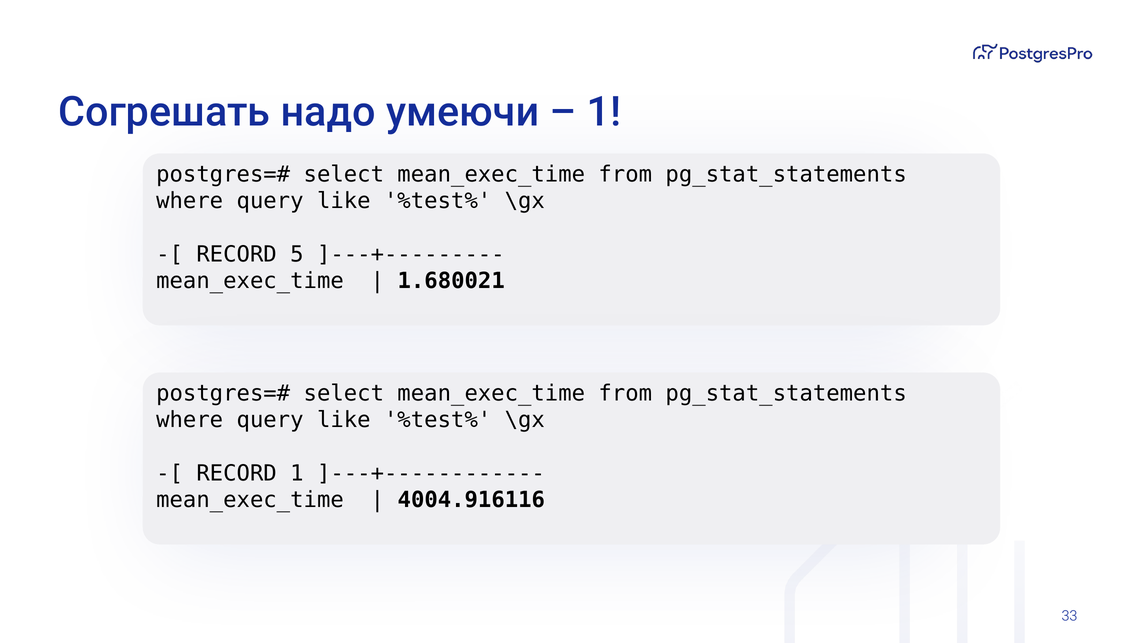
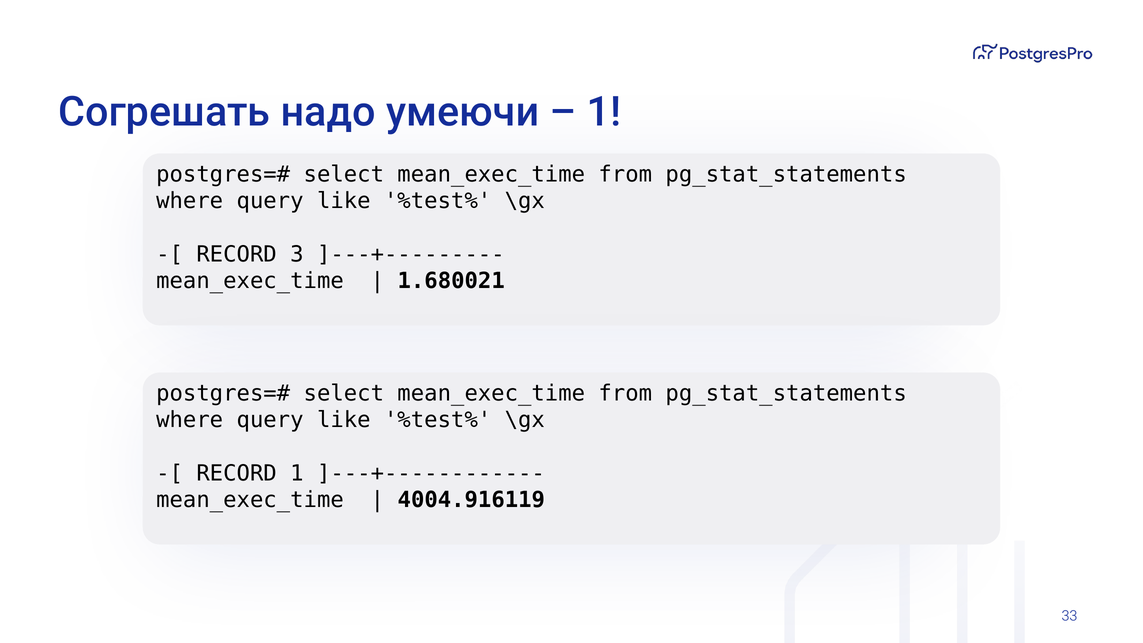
5: 5 -> 3
4004.916116: 4004.916116 -> 4004.916119
